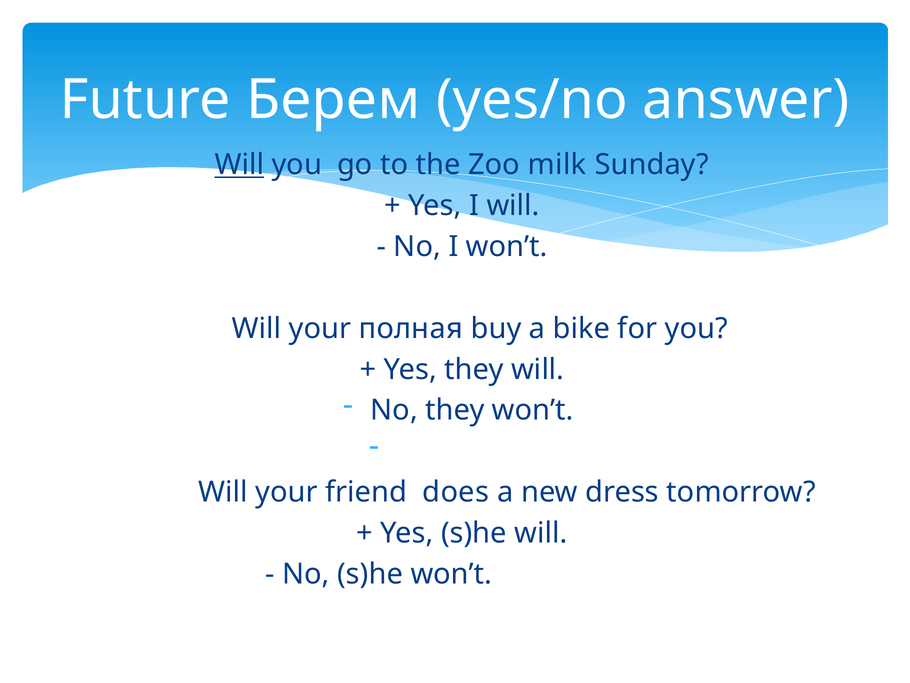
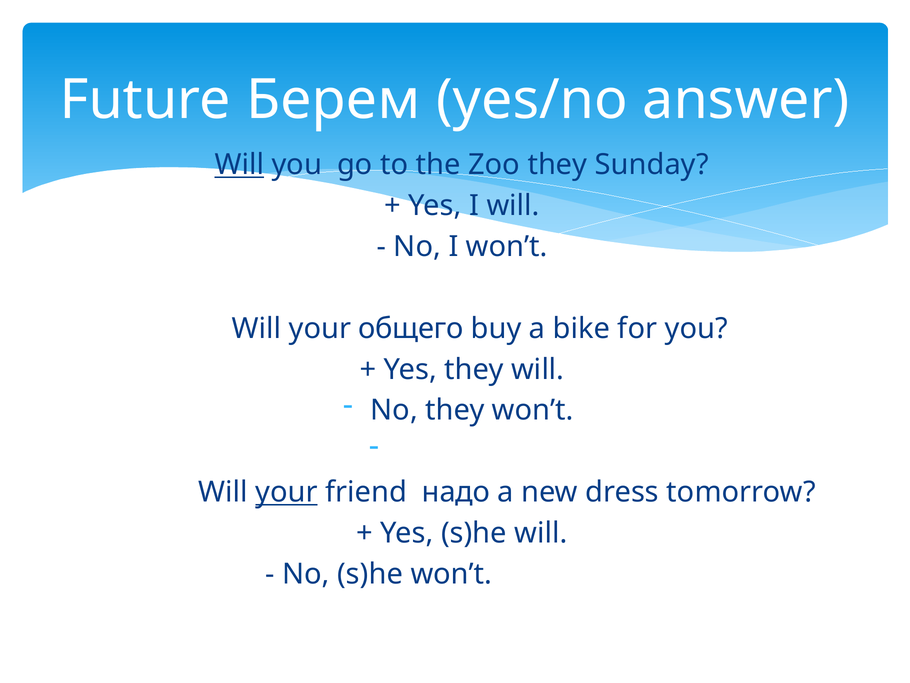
Zoo milk: milk -> they
полная: полная -> общего
your at (287, 492) underline: none -> present
does: does -> надо
